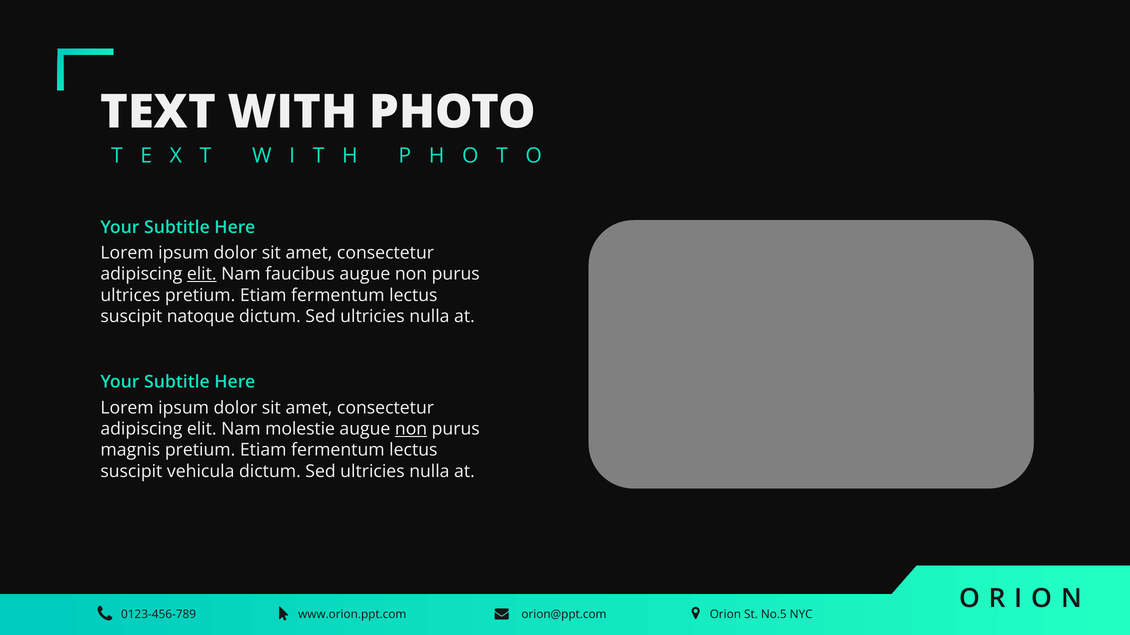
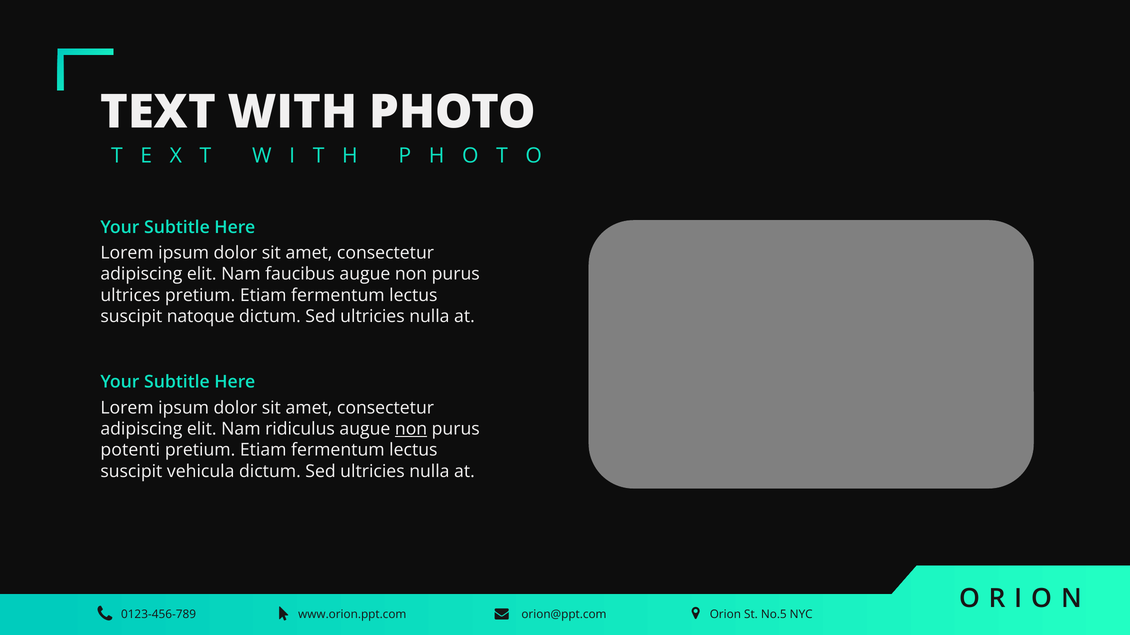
elit at (202, 274) underline: present -> none
molestie: molestie -> ridiculus
magnis: magnis -> potenti
